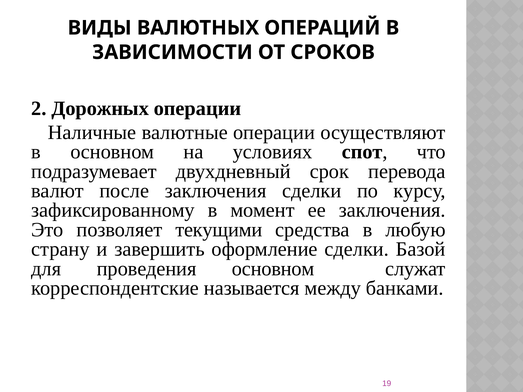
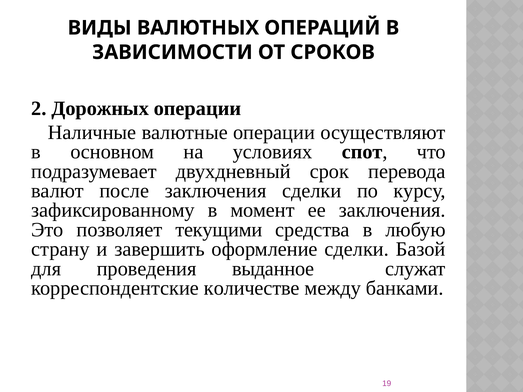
проведения основном: основном -> выданное
называется: называется -> количестве
